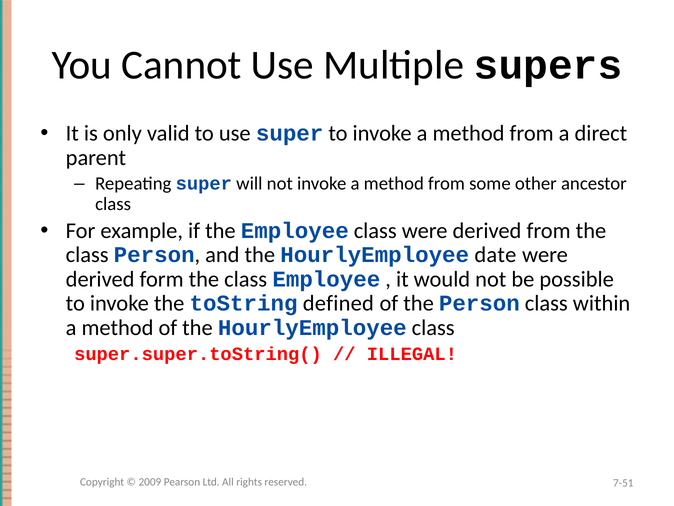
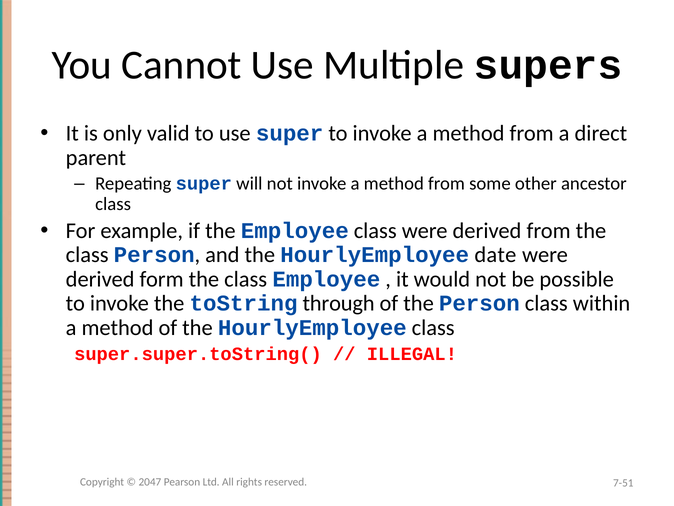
defined: defined -> through
2009: 2009 -> 2047
